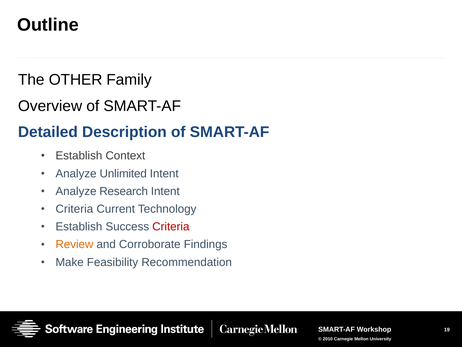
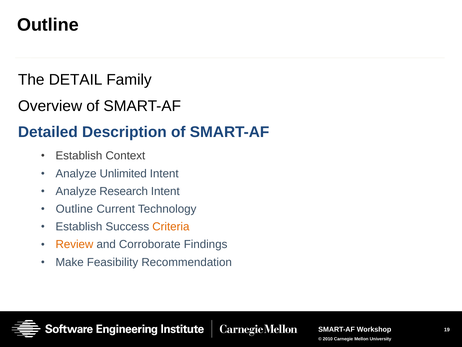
OTHER: OTHER -> DETAIL
Criteria at (74, 209): Criteria -> Outline
Criteria at (171, 226) colour: red -> orange
